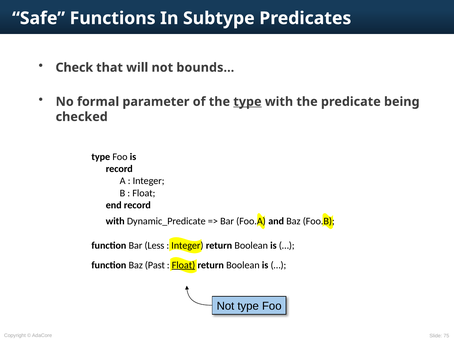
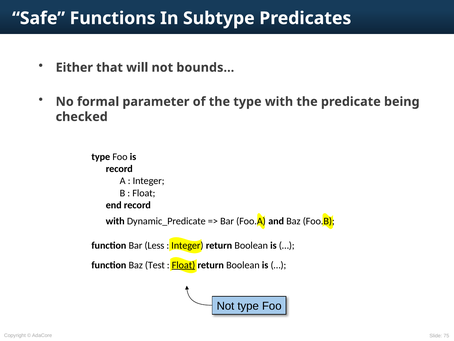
Check: Check -> Either
type at (247, 102) underline: present -> none
Past: Past -> Test
